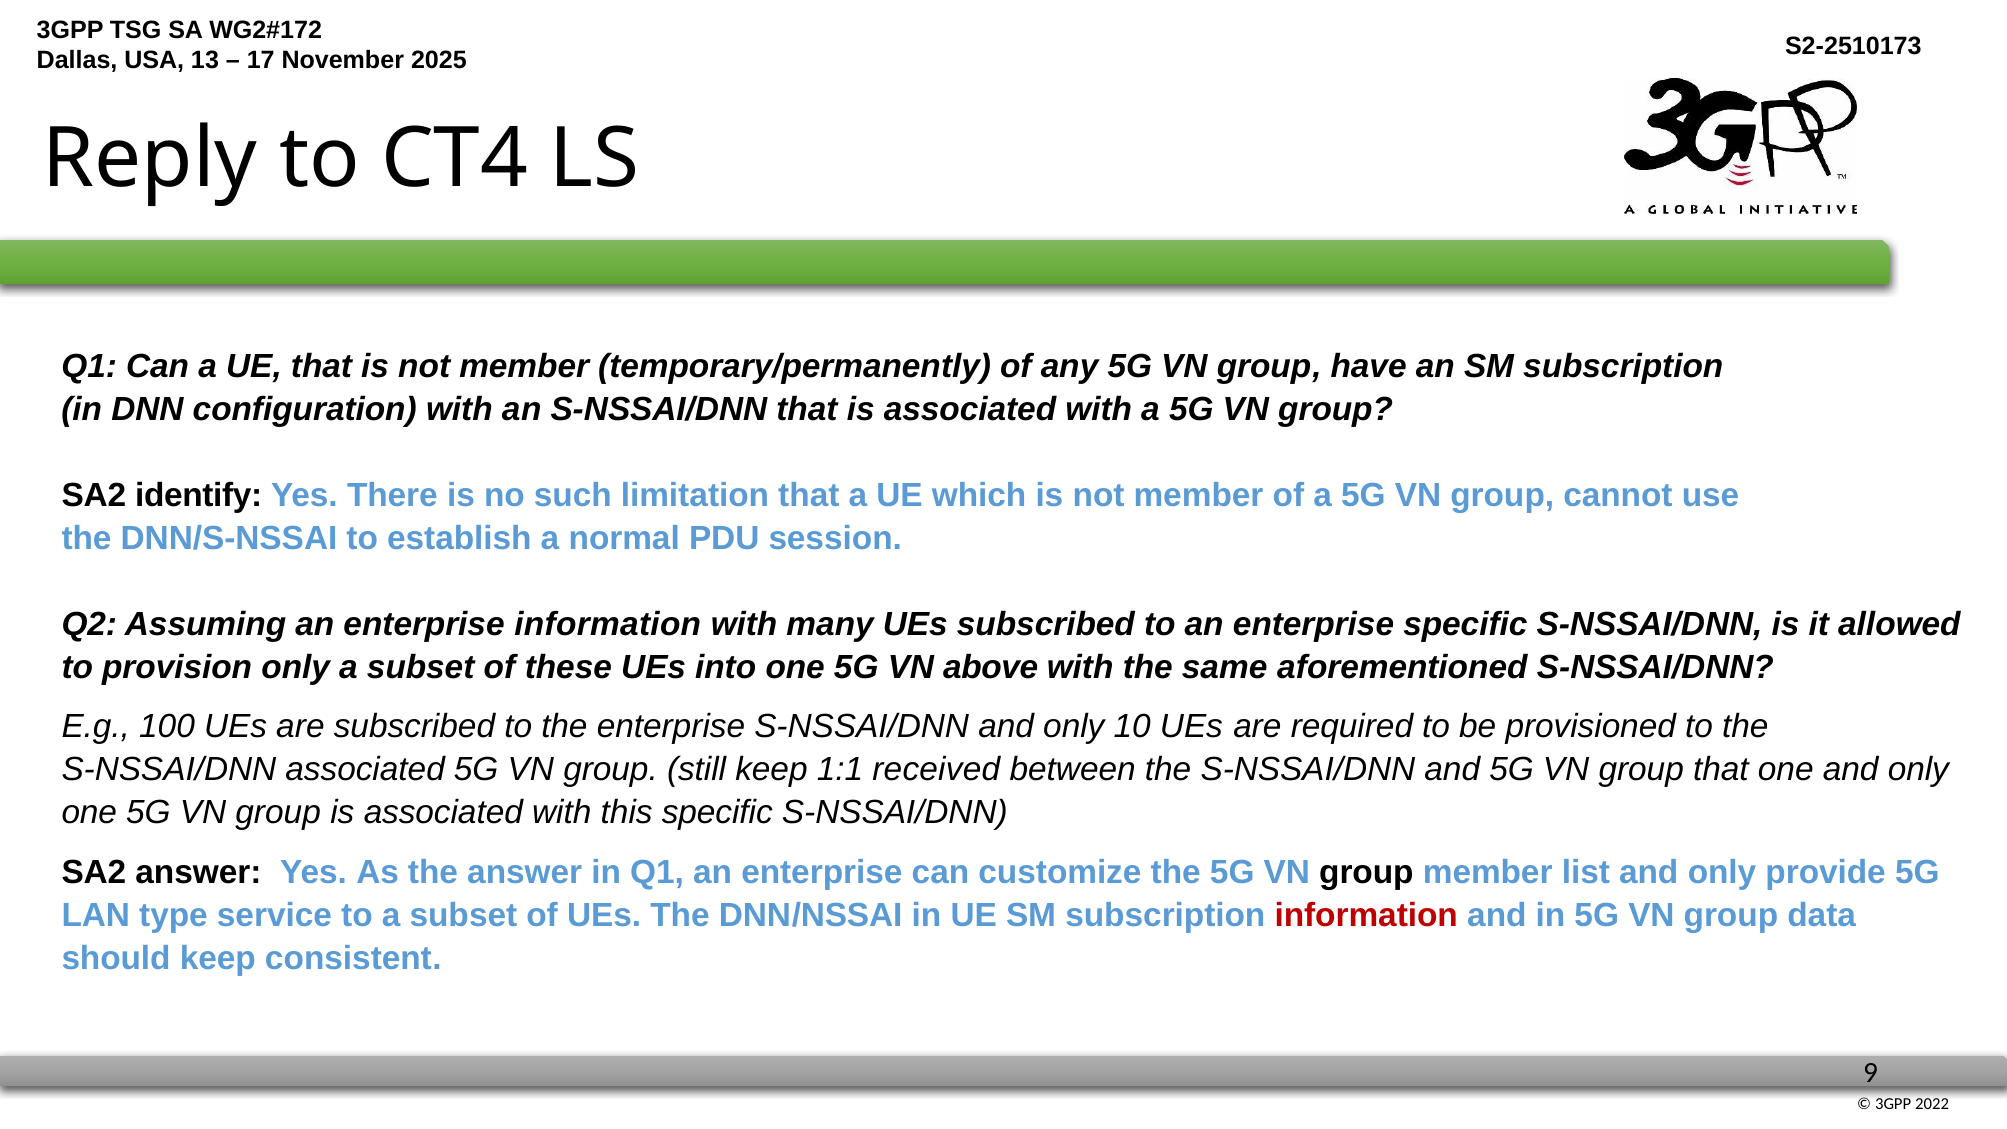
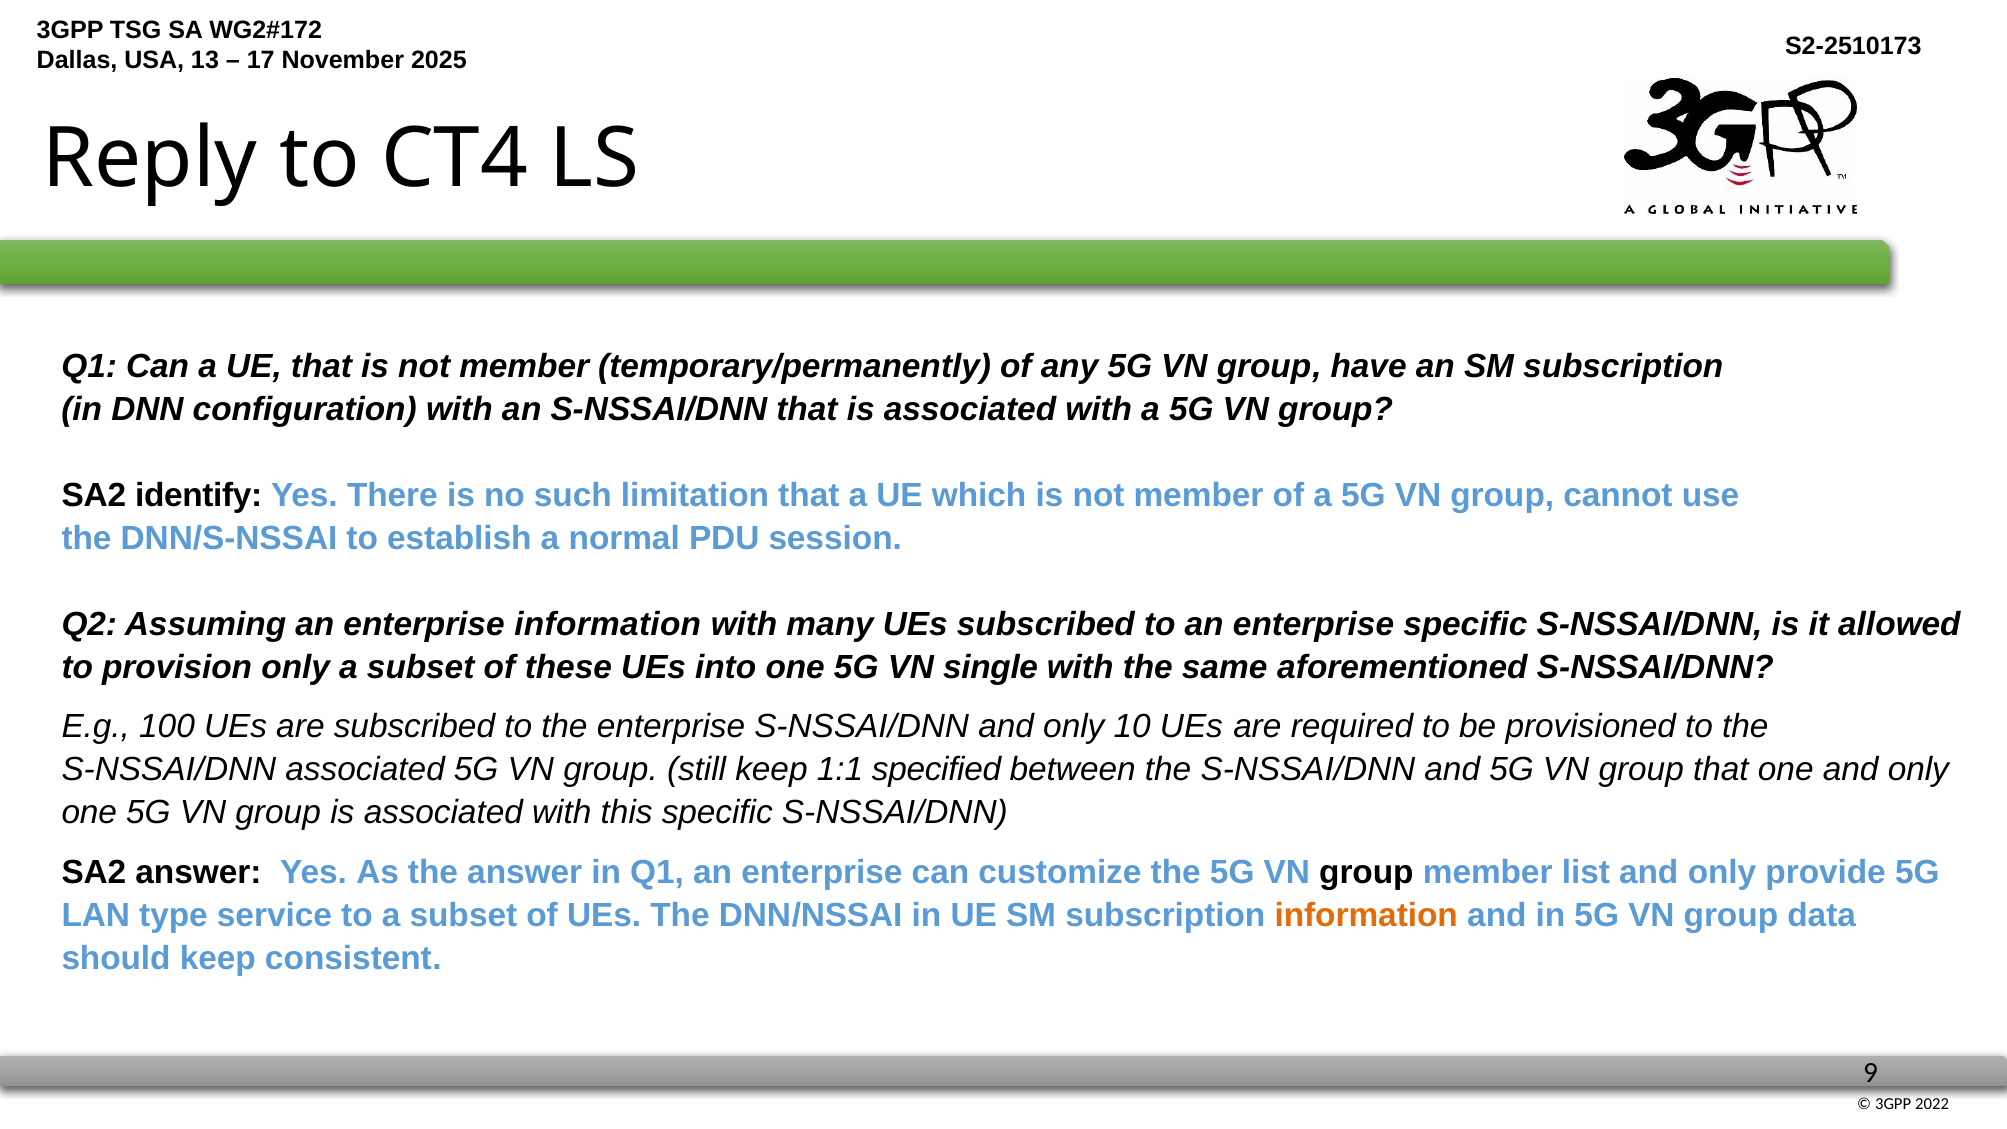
above: above -> single
received: received -> specified
information at (1366, 915) colour: red -> orange
